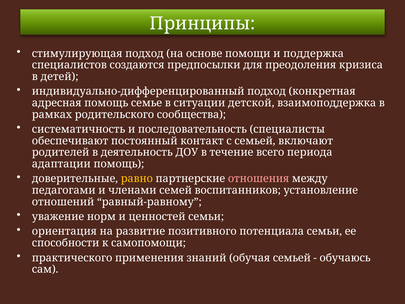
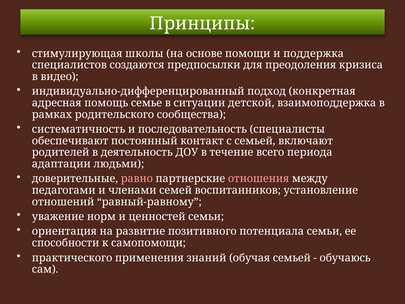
стимулирующая подход: подход -> школы
детей: детей -> видео
адаптации помощь: помощь -> людьми
равно colour: yellow -> pink
